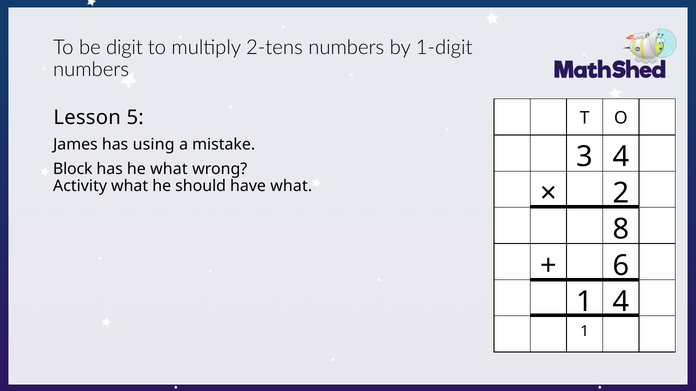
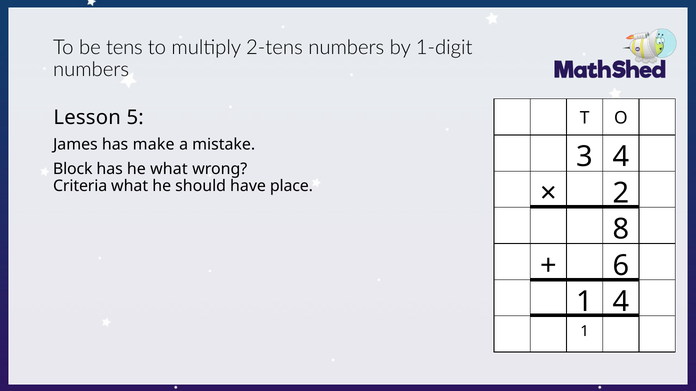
digit: digit -> tens
using: using -> make
Activity: Activity -> Criteria
have what: what -> place
